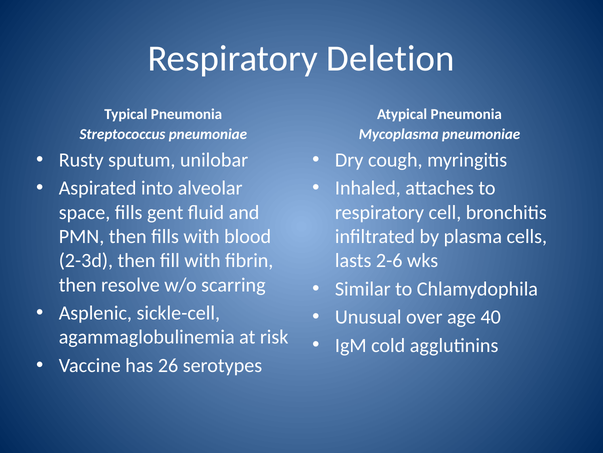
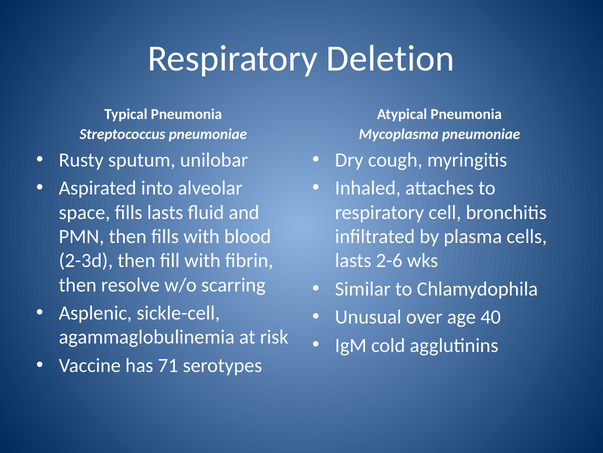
fills gent: gent -> lasts
26: 26 -> 71
